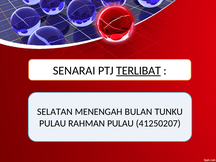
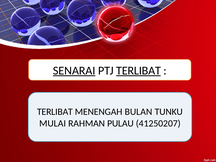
SENARAI underline: none -> present
SELATAN at (55, 112): SELATAN -> TERLIBAT
PULAU at (53, 123): PULAU -> MULAI
